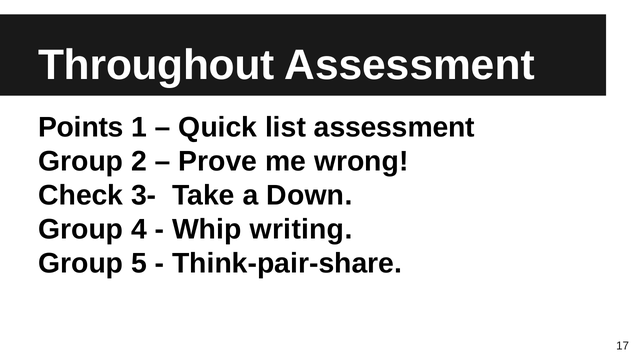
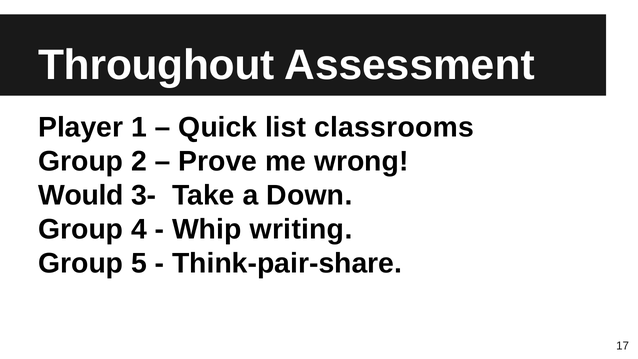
Points: Points -> Player
list assessment: assessment -> classrooms
Check: Check -> Would
